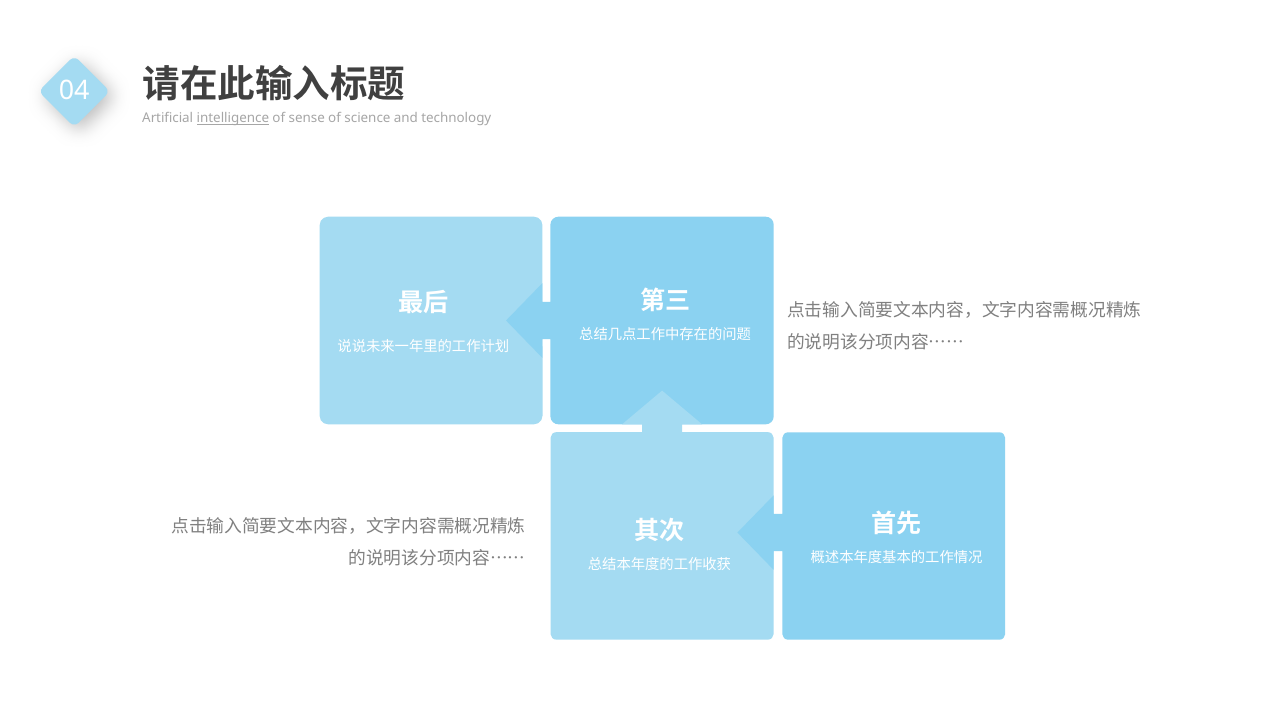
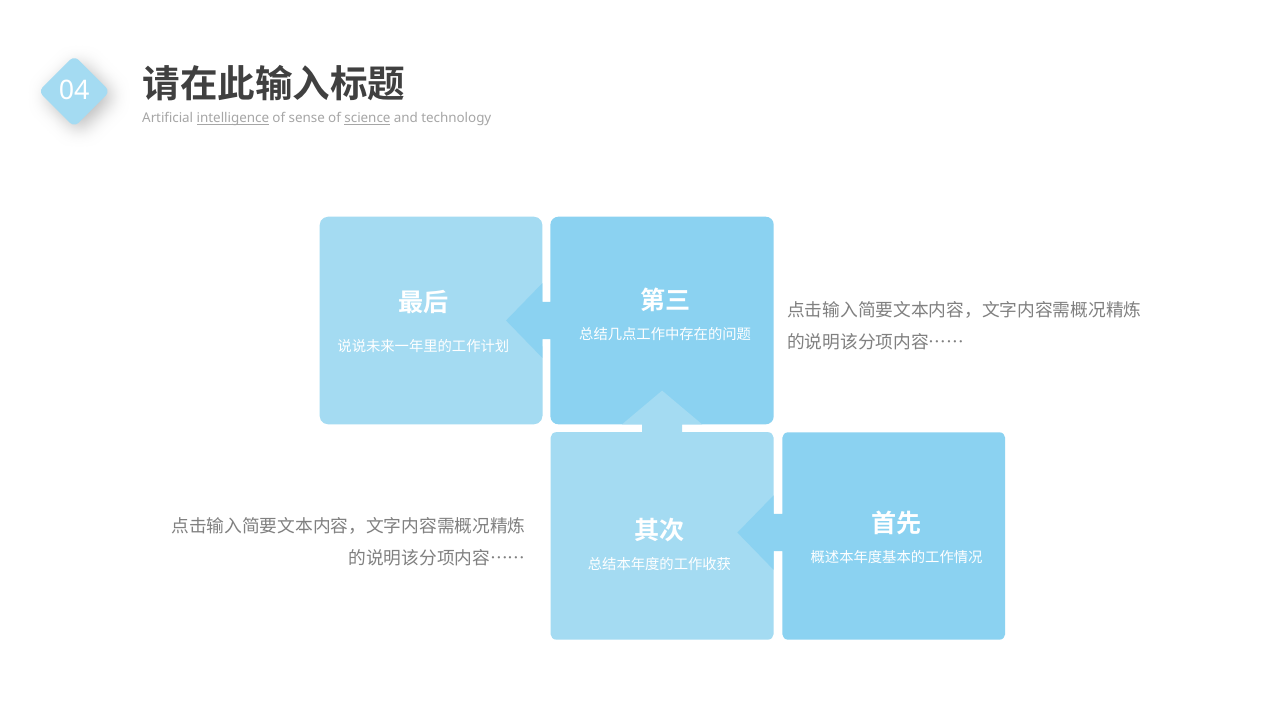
science underline: none -> present
